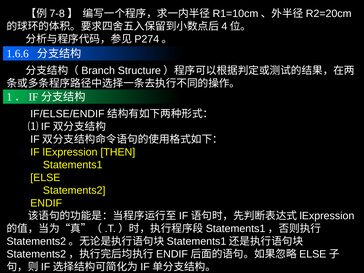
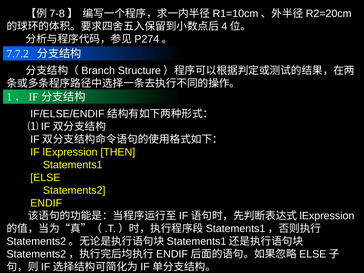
1.6.6: 1.6.6 -> 7.7.2
